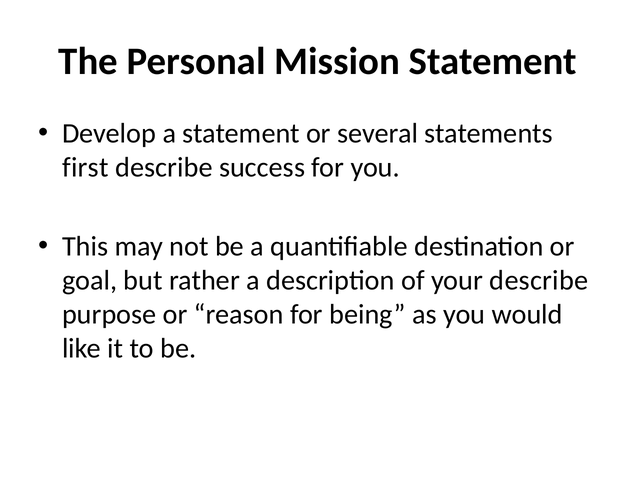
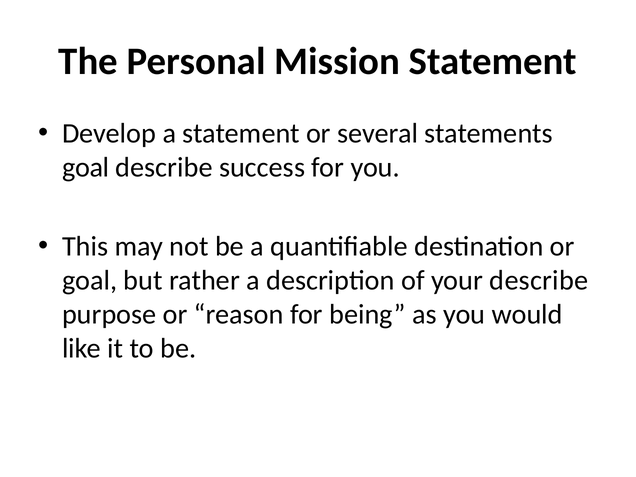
first at (85, 167): first -> goal
